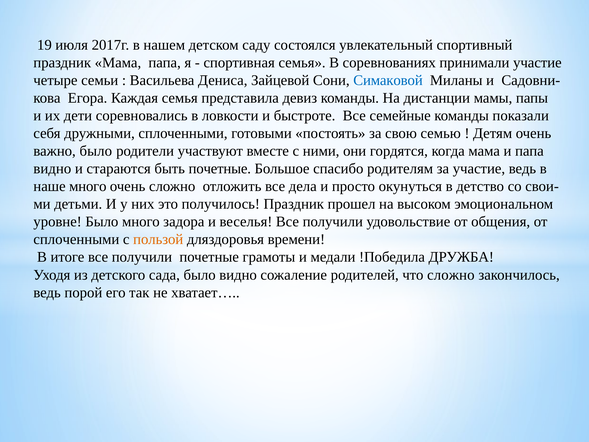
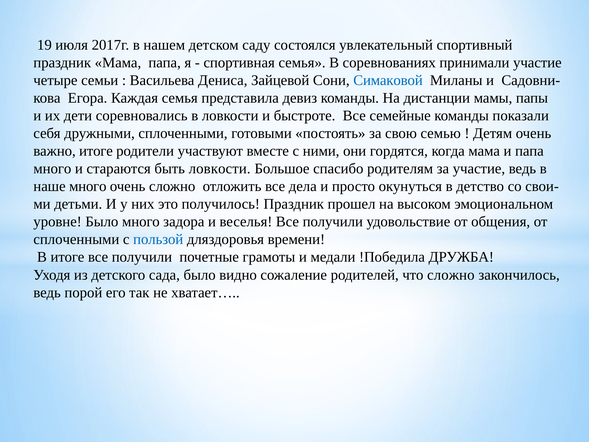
важно было: было -> итоге
видно at (52, 169): видно -> много
быть почетные: почетные -> ловкости
пользой colour: orange -> blue
